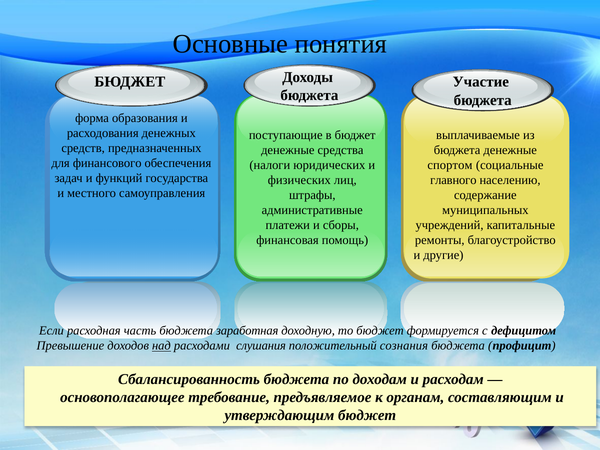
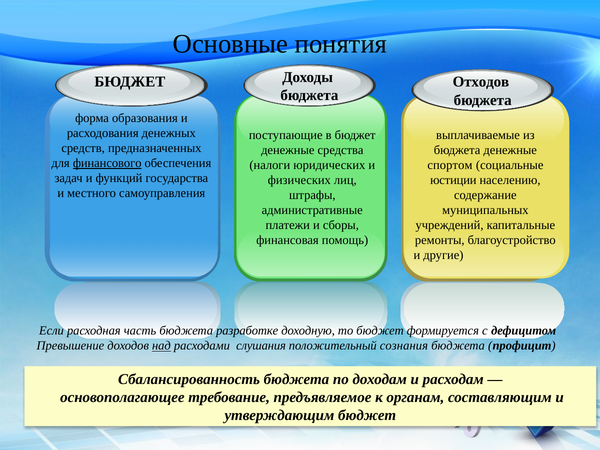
Участие: Участие -> Отходов
финансового underline: none -> present
главного: главного -> юстиции
заработная: заработная -> разработке
